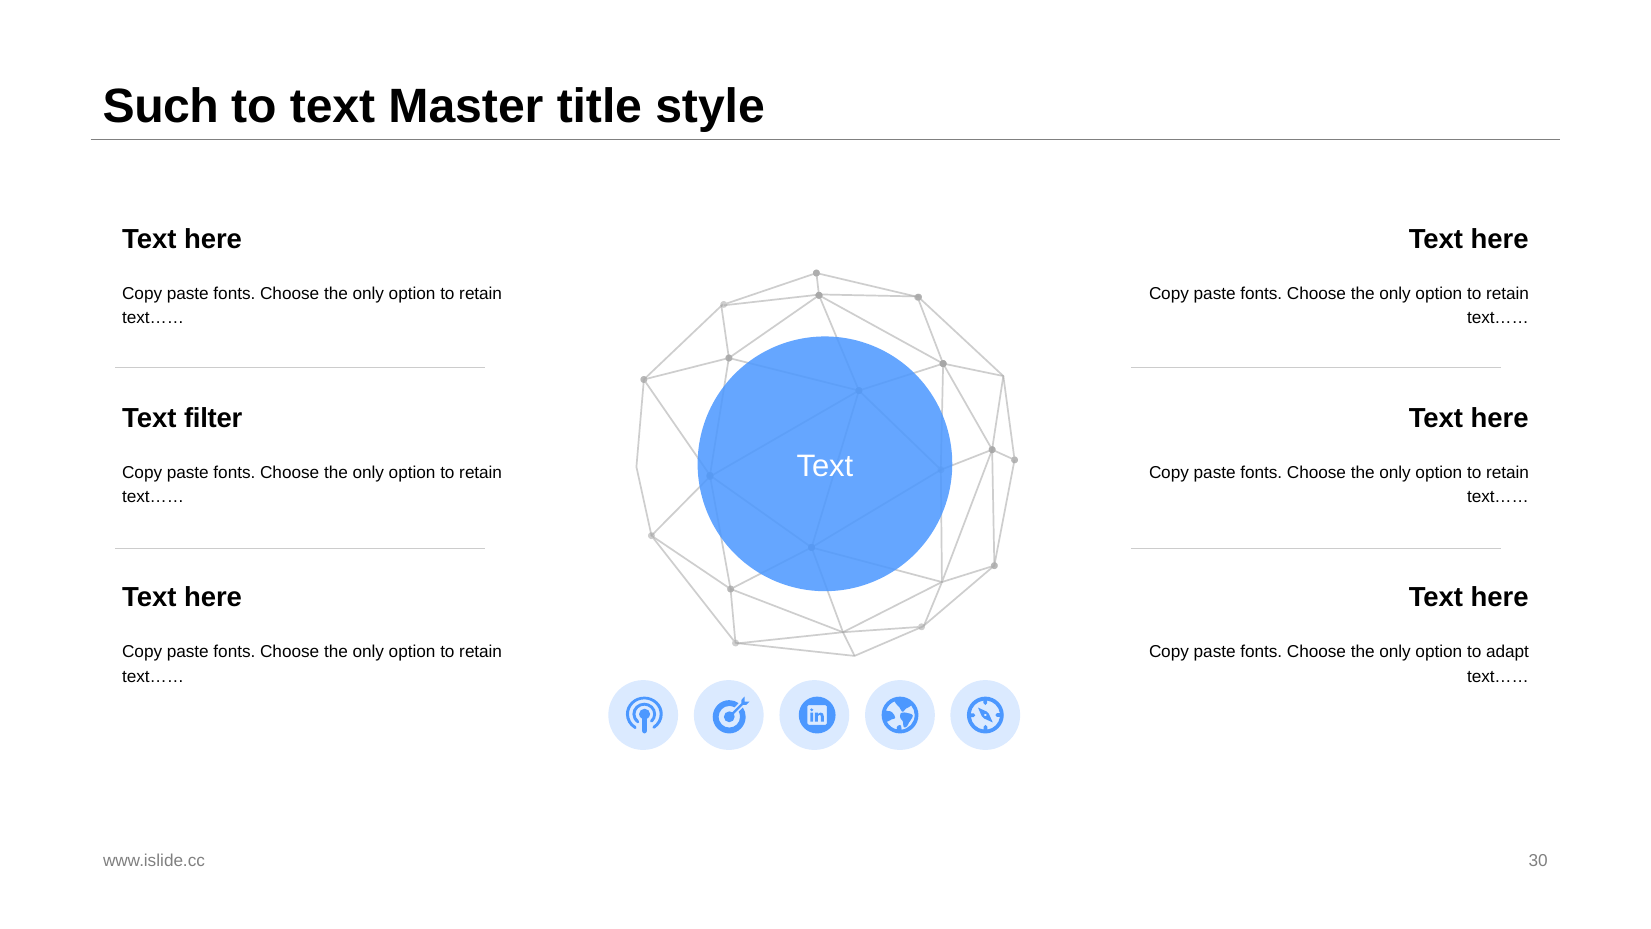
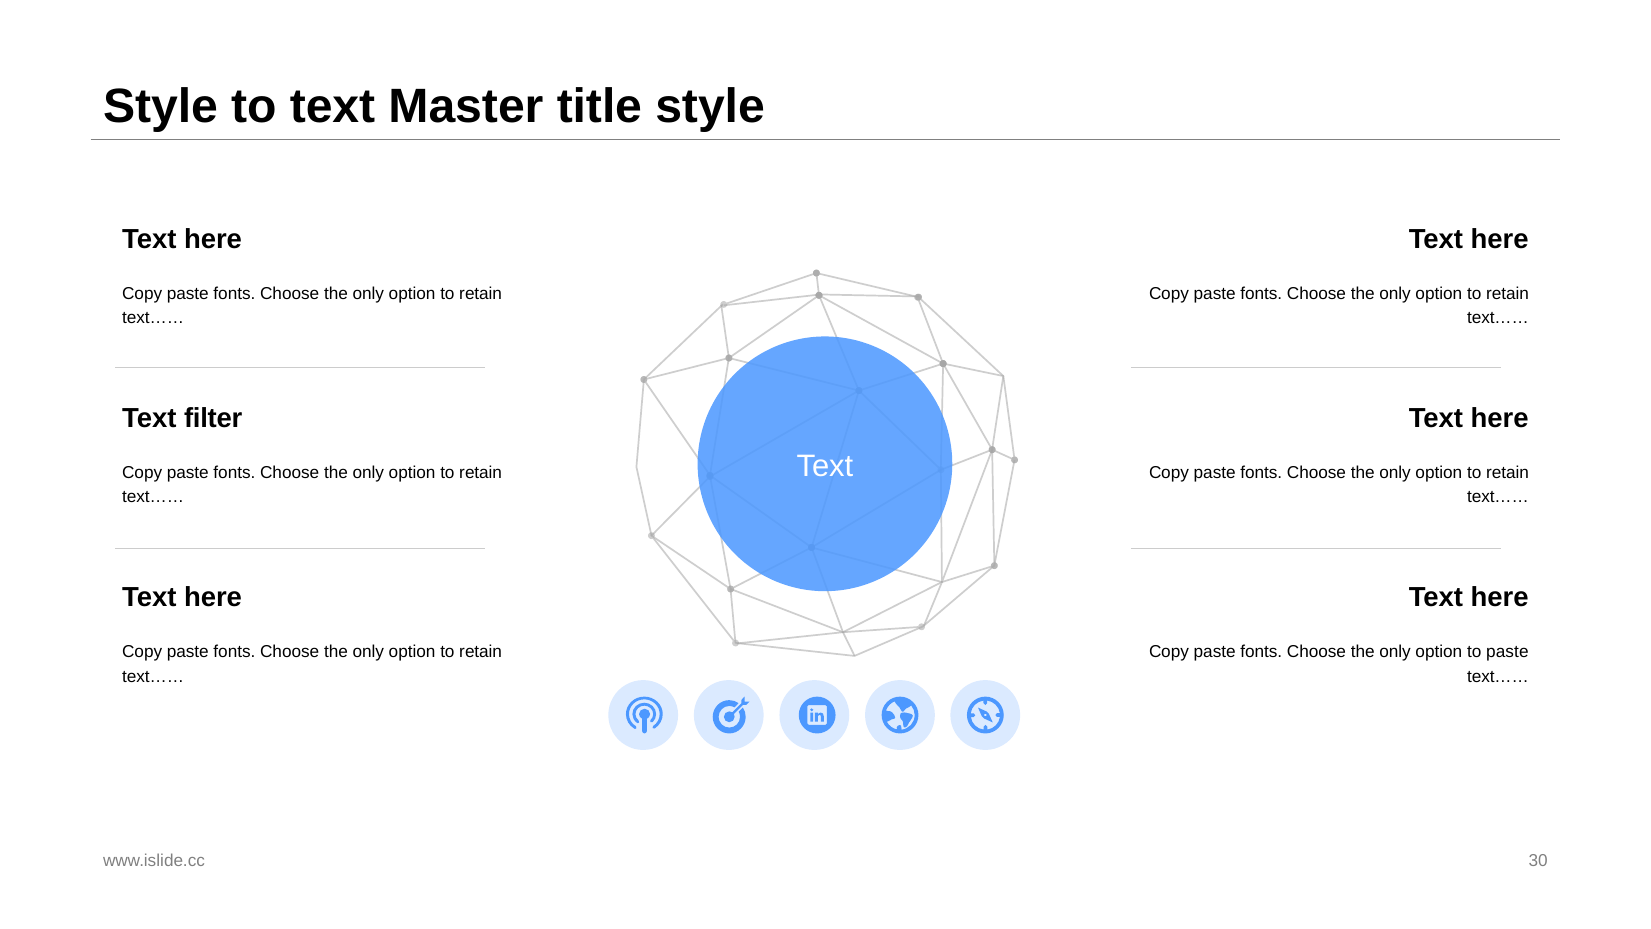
Such at (161, 107): Such -> Style
to adapt: adapt -> paste
